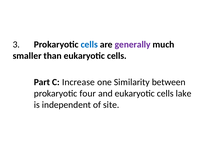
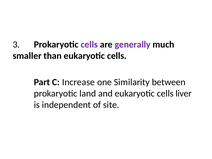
cells at (89, 44) colour: blue -> purple
four: four -> land
lake: lake -> liver
